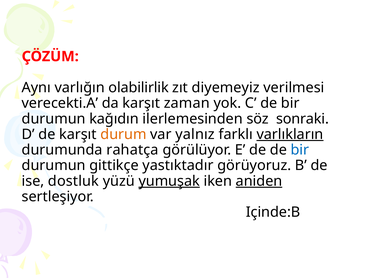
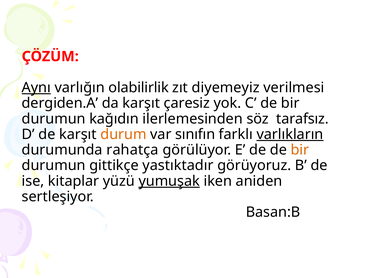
Aynı underline: none -> present
verecekti.A: verecekti.A -> dergiden.A
zaman: zaman -> çaresiz
sonraki: sonraki -> tarafsız
yalnız: yalnız -> sınıfın
bir at (300, 150) colour: blue -> orange
dostluk: dostluk -> kitaplar
aniden underline: present -> none
Içinde:B: Içinde:B -> Basan:B
